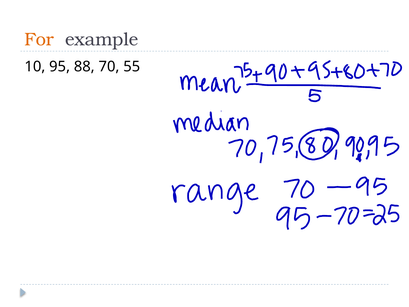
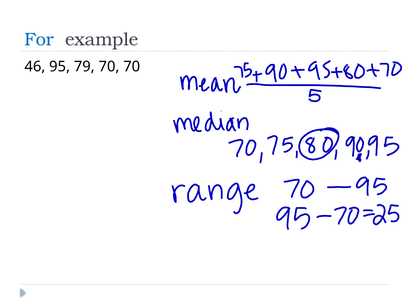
For colour: orange -> blue
10: 10 -> 46
88: 88 -> 79
70 55: 55 -> 70
